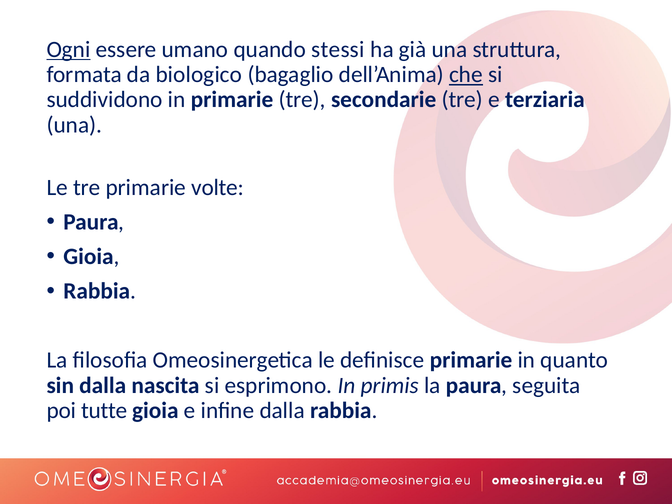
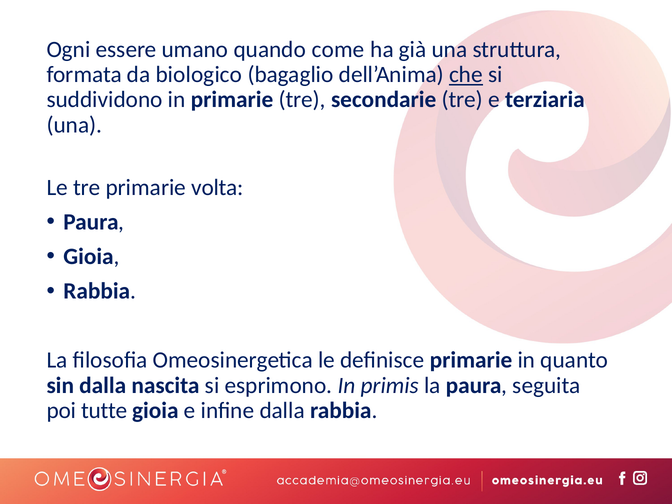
Ogni underline: present -> none
stessi: stessi -> come
volte: volte -> volta
